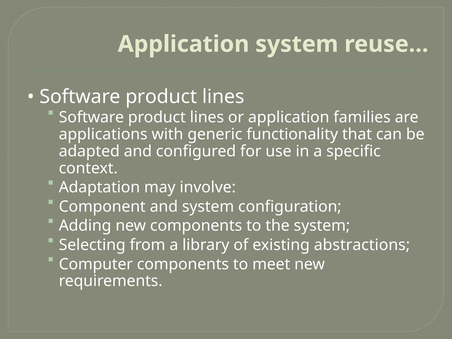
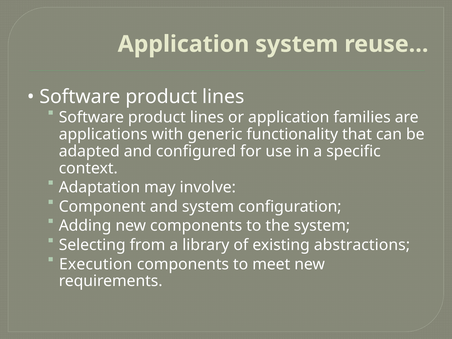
Computer: Computer -> Execution
